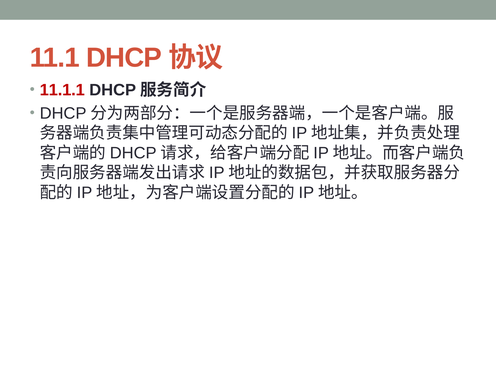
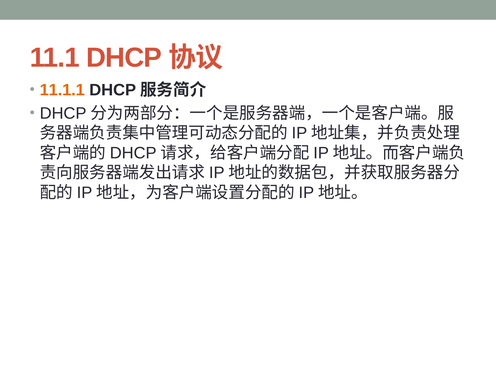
11.1.1 colour: red -> orange
